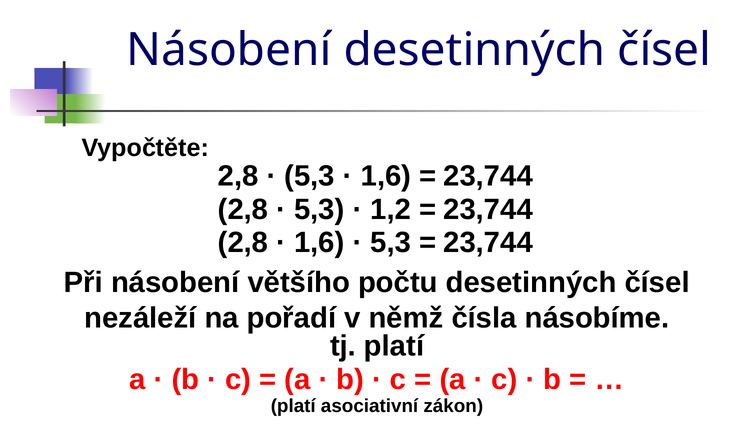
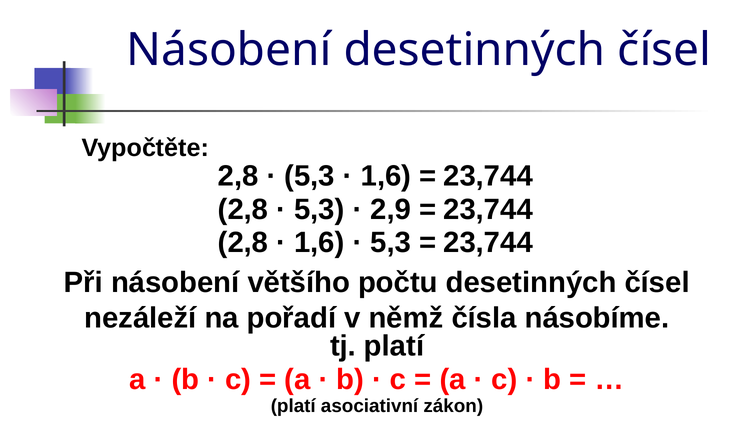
1,2: 1,2 -> 2,9
